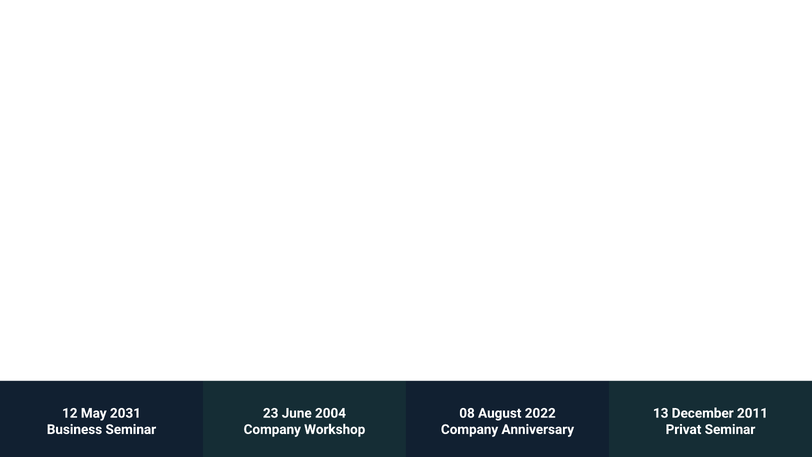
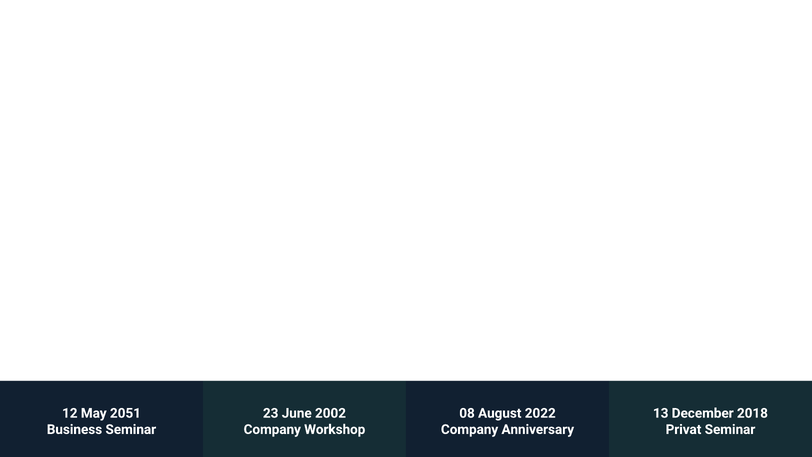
2031: 2031 -> 2051
2004: 2004 -> 2002
2011: 2011 -> 2018
